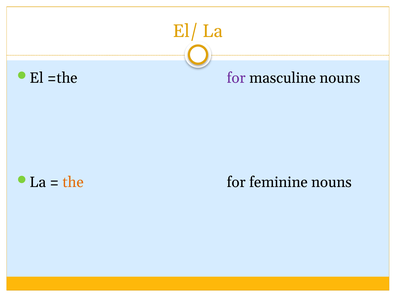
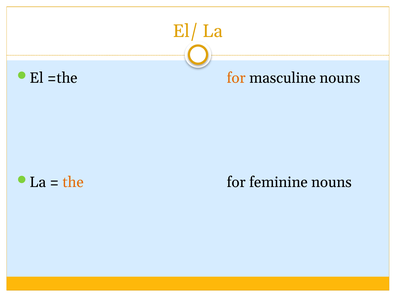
for at (236, 78) colour: purple -> orange
